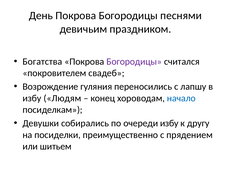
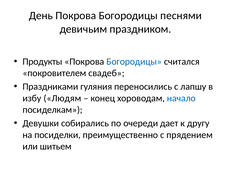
Богатства: Богатства -> Продукты
Богородицы at (134, 62) colour: purple -> blue
Возрождение: Возрождение -> Праздниками
очереди избу: избу -> дает
